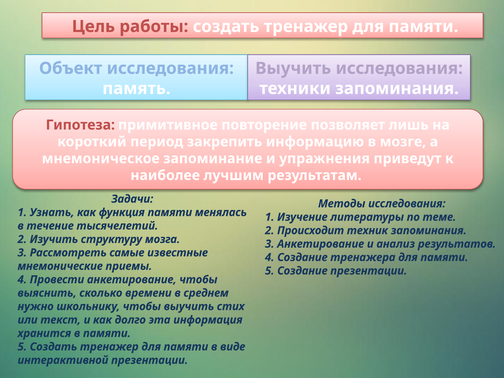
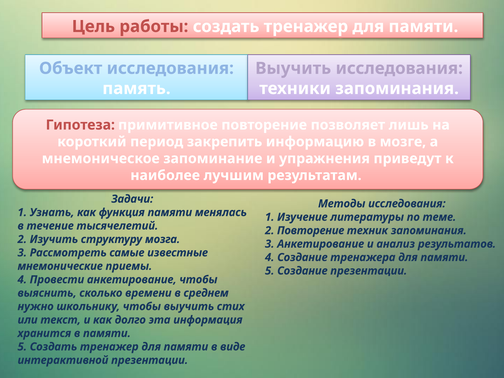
2 Происходит: Происходит -> Повторение
